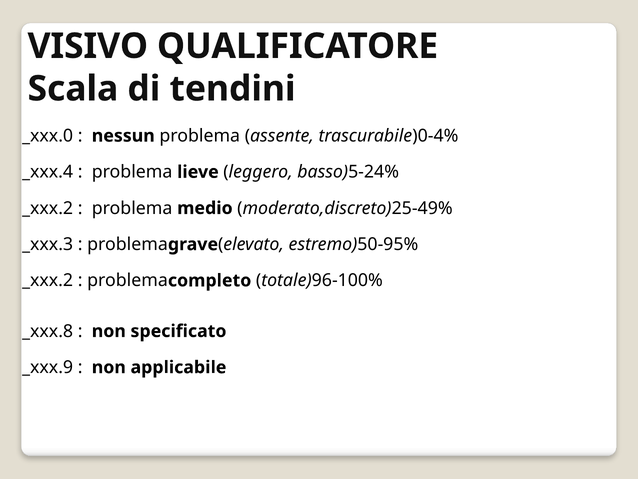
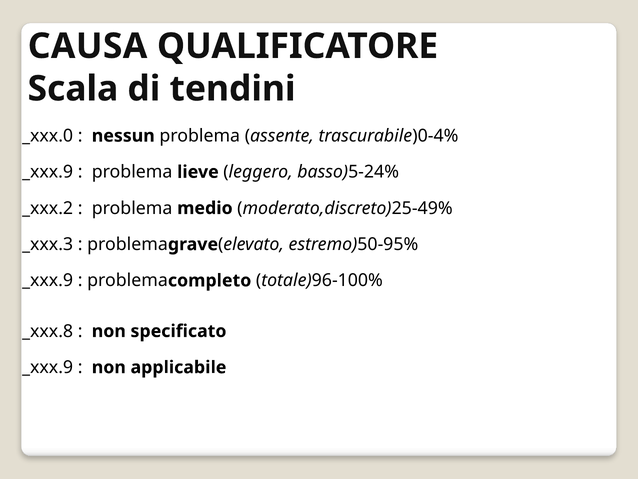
VISIVO: VISIVO -> CAUSA
_xxx.4 at (48, 172): _xxx.4 -> _xxx.9
_xxx.2 at (48, 280): _xxx.2 -> _xxx.9
